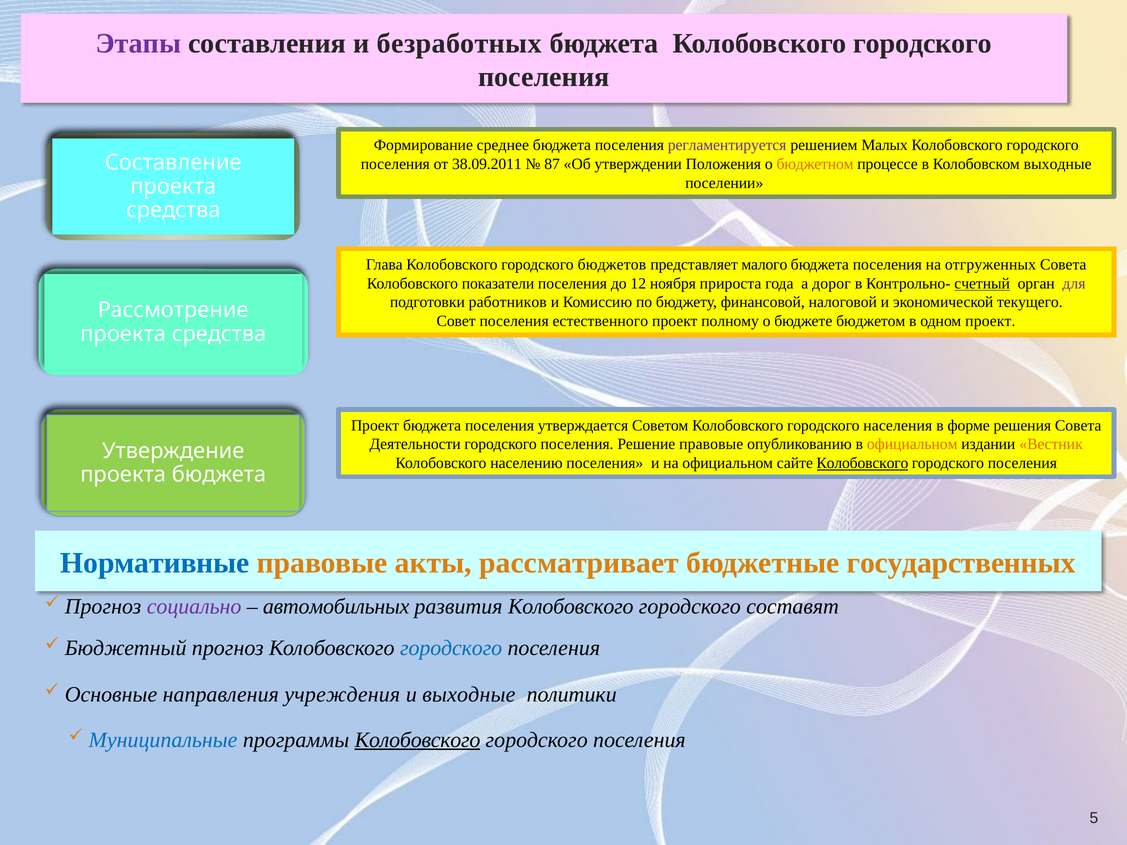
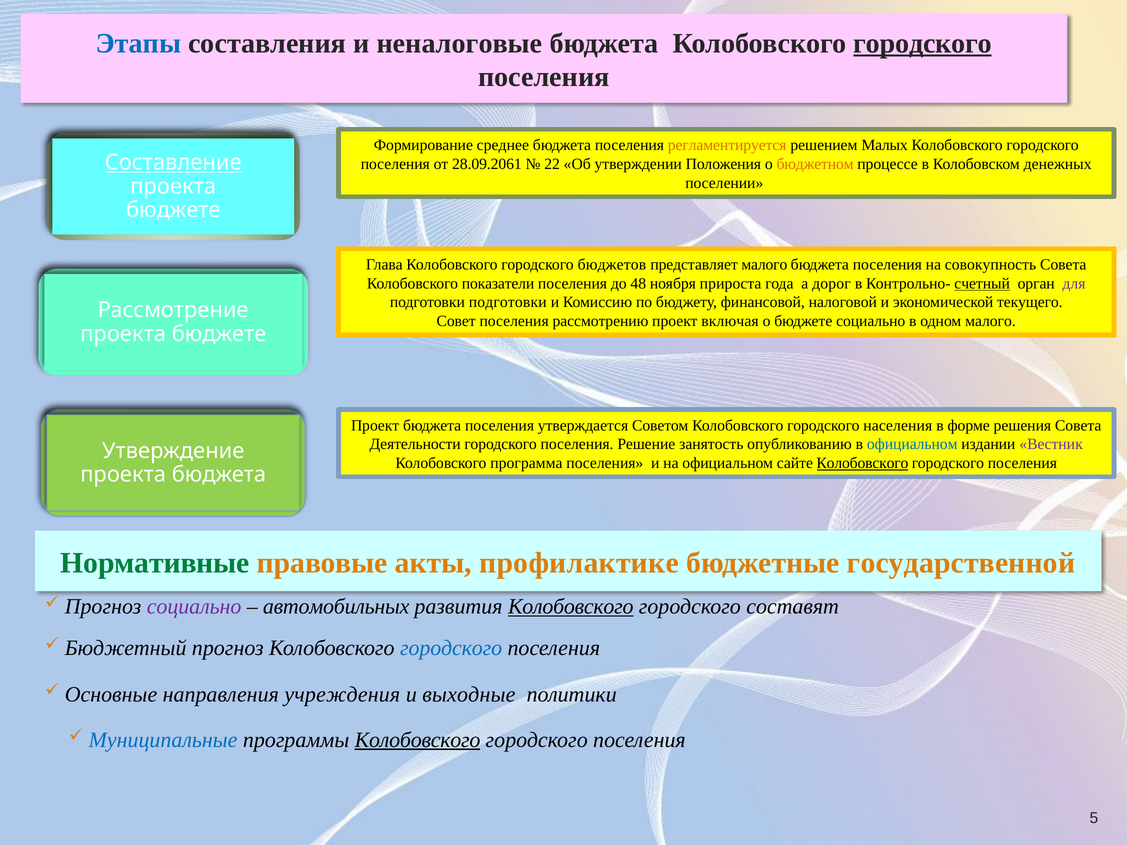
Этапы colour: purple -> blue
безработных: безработных -> неналоговые
городского at (923, 43) underline: none -> present
регламентируется colour: purple -> orange
Составление underline: none -> present
38.09.2011: 38.09.2011 -> 28.09.2061
87: 87 -> 22
Колобовском выходные: выходные -> денежных
средства at (173, 210): средства -> бюджете
отгруженных: отгруженных -> совокупность
12: 12 -> 48
подготовки работников: работников -> подготовки
естественного: естественного -> рассмотрению
полному: полному -> включая
бюджете бюджетом: бюджетом -> социально
одном проект: проект -> малого
средства at (219, 334): средства -> бюджете
Решение правовые: правовые -> занятость
официальном at (912, 444) colour: orange -> blue
Вестник colour: orange -> purple
населению: населению -> программа
Нормативные colour: blue -> green
рассматривает: рассматривает -> профилактике
государственных: государственных -> государственной
Колобовского at (571, 607) underline: none -> present
